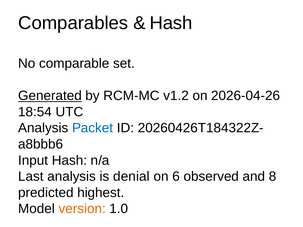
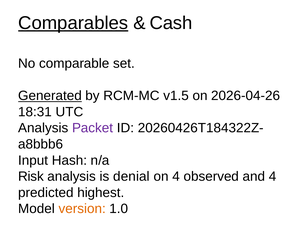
Comparables underline: none -> present
Hash at (171, 23): Hash -> Cash
v1.2: v1.2 -> v1.5
18:54: 18:54 -> 18:31
Packet colour: blue -> purple
Last: Last -> Risk
on 6: 6 -> 4
and 8: 8 -> 4
